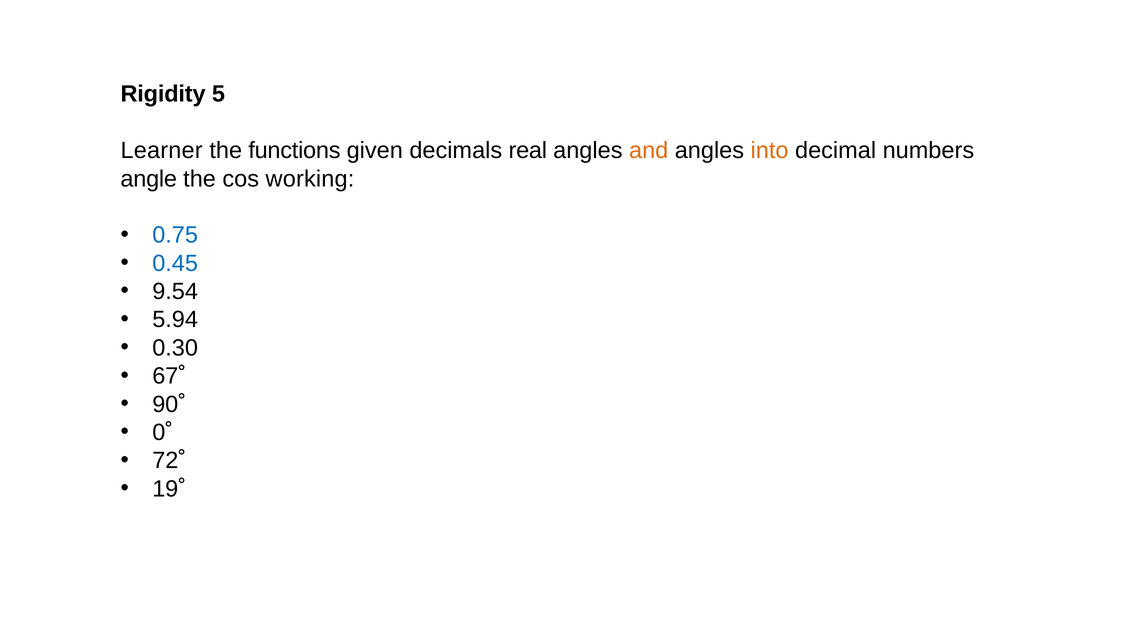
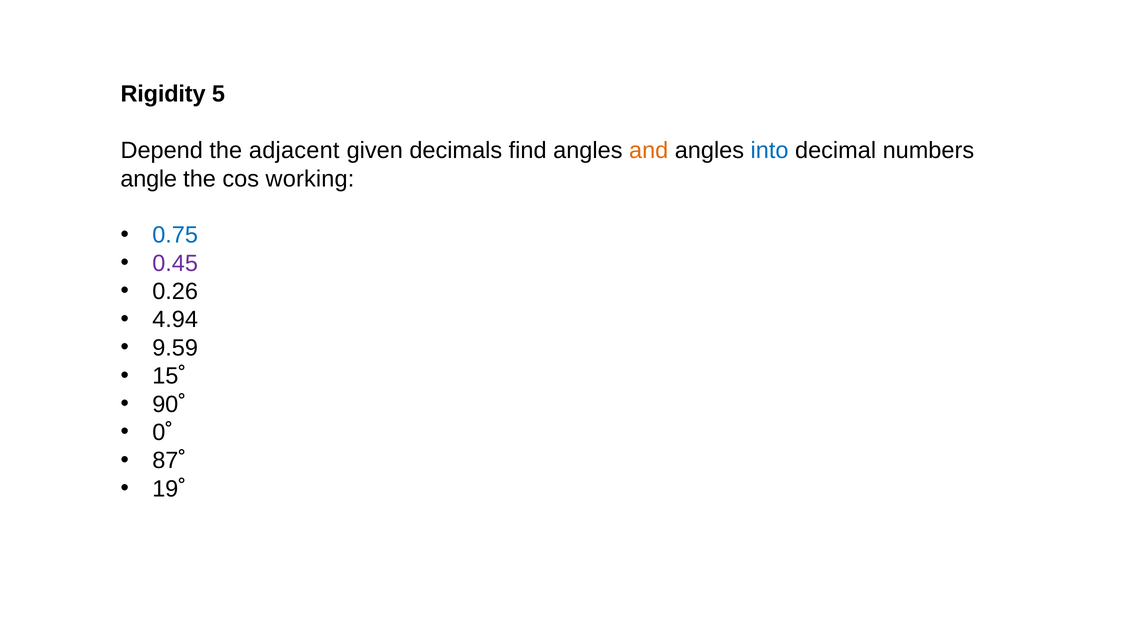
Learner: Learner -> Depend
functions: functions -> adjacent
real: real -> find
into colour: orange -> blue
0.45 colour: blue -> purple
9.54: 9.54 -> 0.26
5.94: 5.94 -> 4.94
0.30: 0.30 -> 9.59
67˚: 67˚ -> 15˚
72˚: 72˚ -> 87˚
